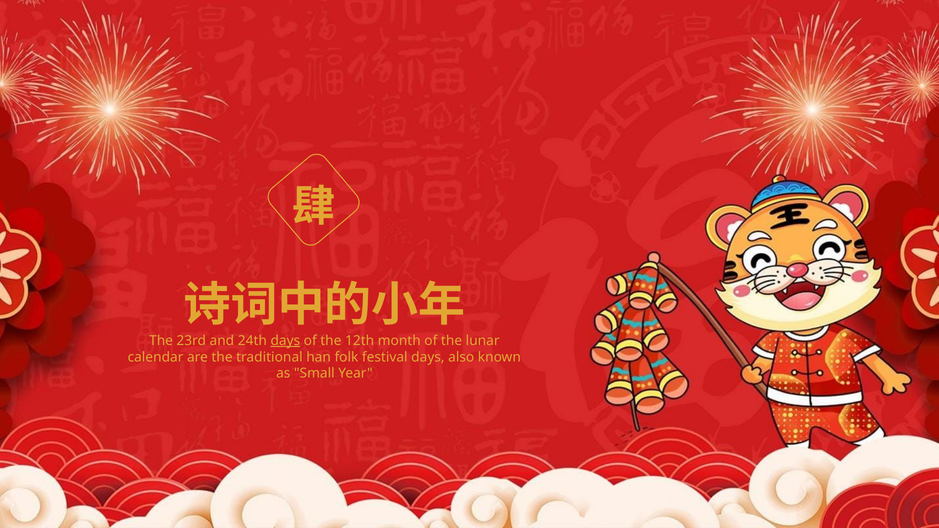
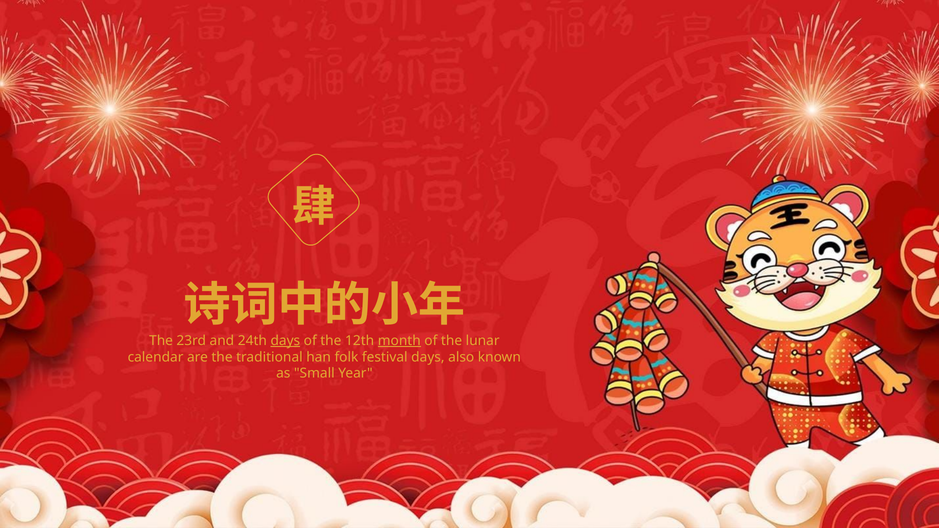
month underline: none -> present
